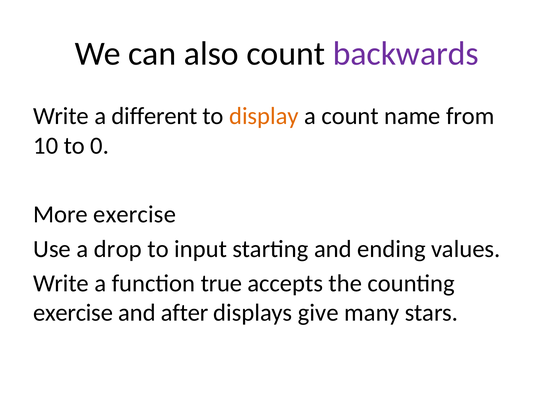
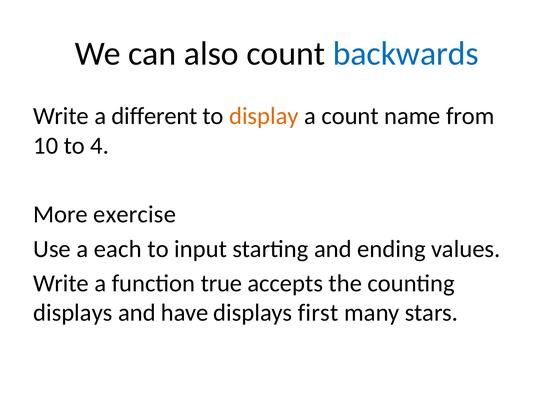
backwards colour: purple -> blue
0: 0 -> 4
drop: drop -> each
exercise at (73, 313): exercise -> displays
after: after -> have
give: give -> first
